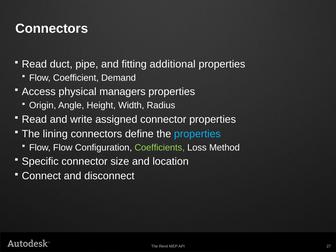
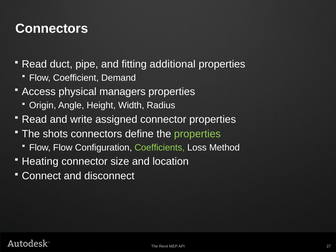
lining: lining -> shots
properties at (197, 134) colour: light blue -> light green
Specific: Specific -> Heating
